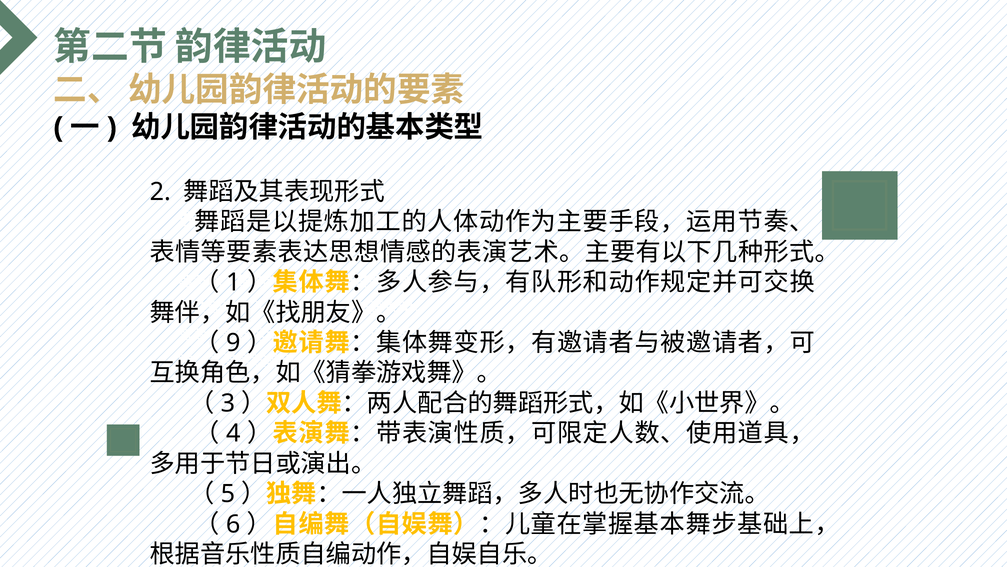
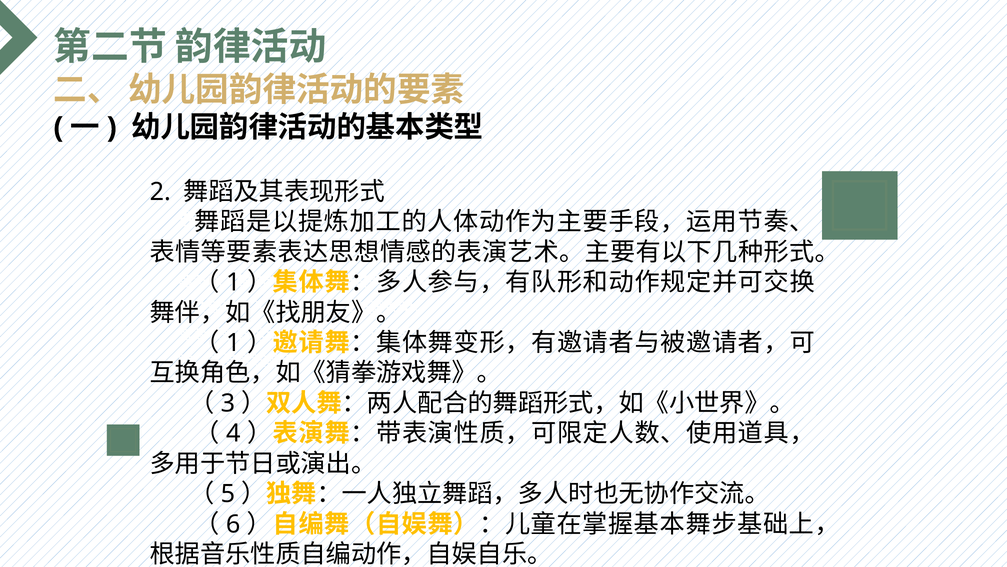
9 at (233, 343): 9 -> 1
